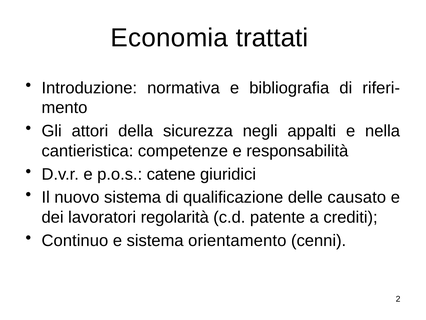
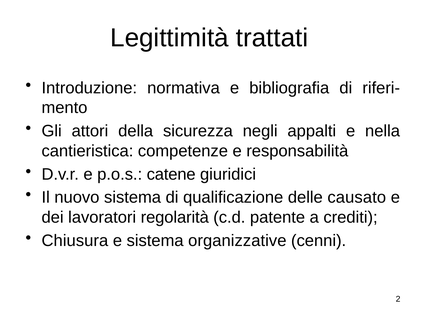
Economia: Economia -> Legittimità
Continuo: Continuo -> Chiusura
orientamento: orientamento -> organizzative
